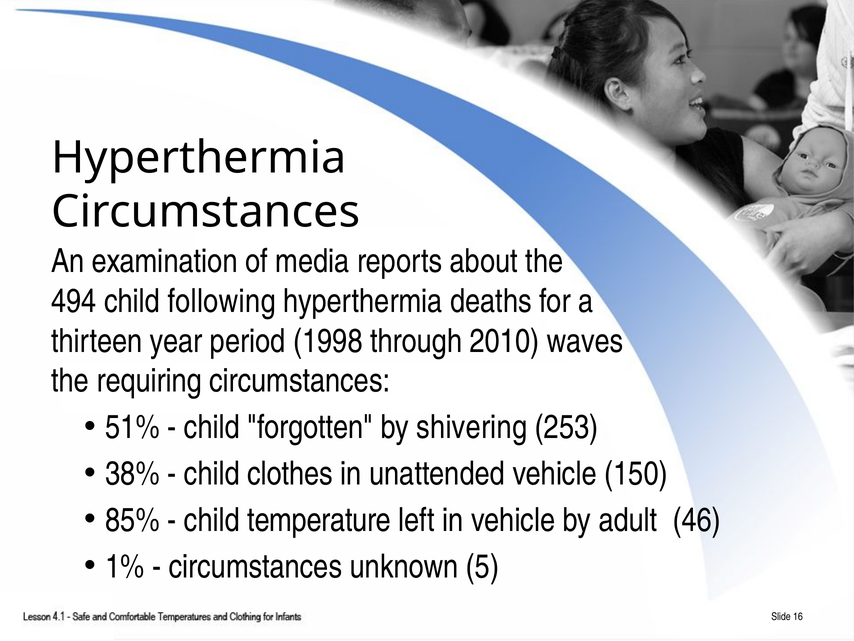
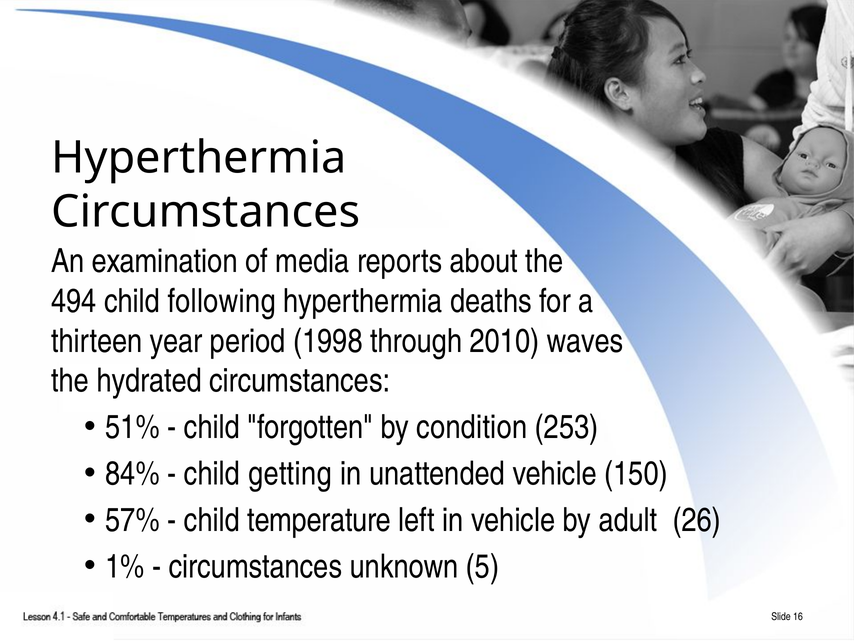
requiring: requiring -> hydrated
shivering: shivering -> condition
38%: 38% -> 84%
clothes: clothes -> getting
85%: 85% -> 57%
46: 46 -> 26
